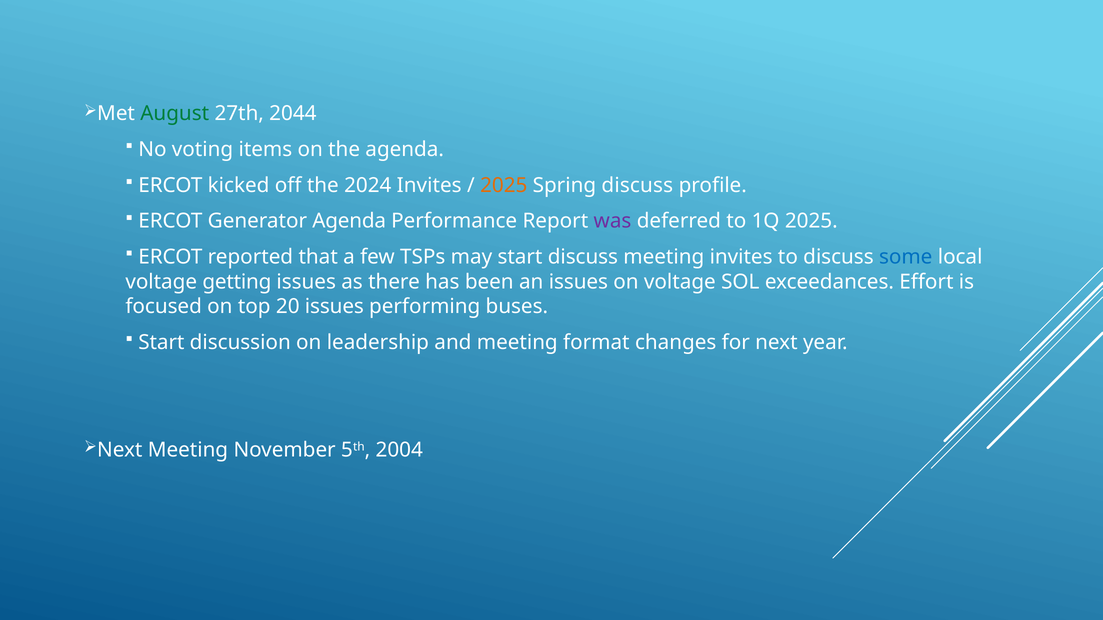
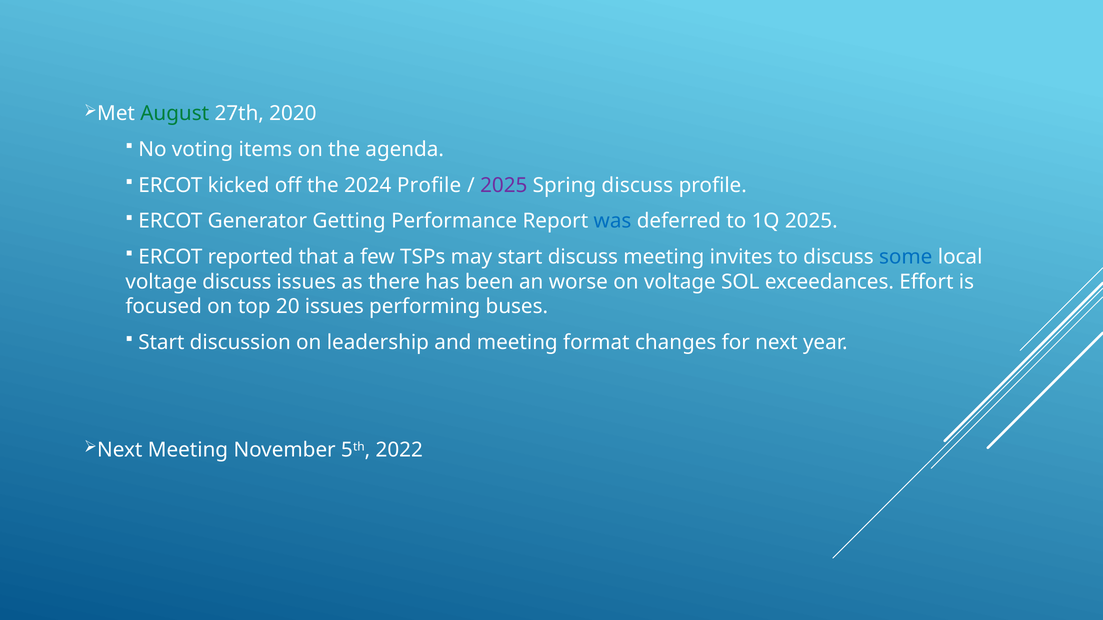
2044: 2044 -> 2020
2024 Invites: Invites -> Profile
2025 at (504, 185) colour: orange -> purple
Generator Agenda: Agenda -> Getting
was colour: purple -> blue
voltage getting: getting -> discuss
an issues: issues -> worse
2004: 2004 -> 2022
